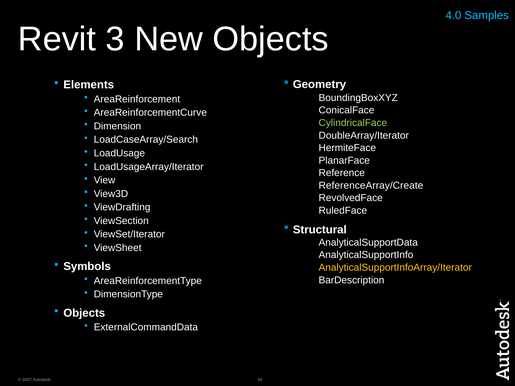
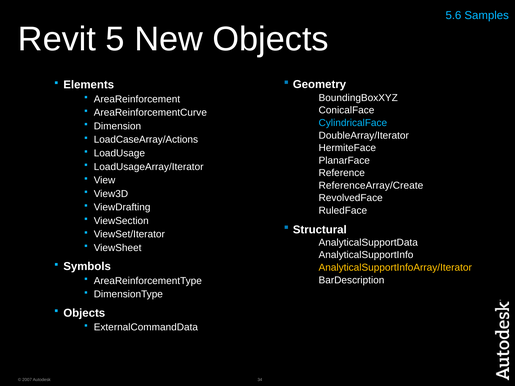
4.0: 4.0 -> 5.6
3: 3 -> 5
CylindricalFace colour: light green -> light blue
LoadCaseArray/Search: LoadCaseArray/Search -> LoadCaseArray/Actions
